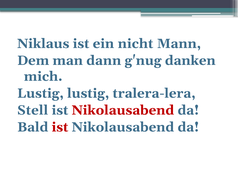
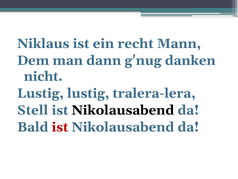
nicht: nicht -> recht
mich: mich -> nicht
Nikolausabend at (123, 110) colour: red -> black
